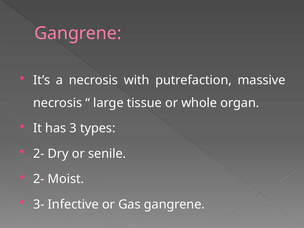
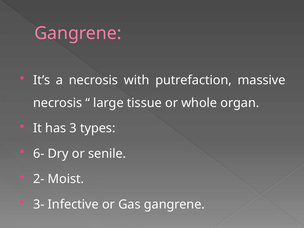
2- at (39, 154): 2- -> 6-
